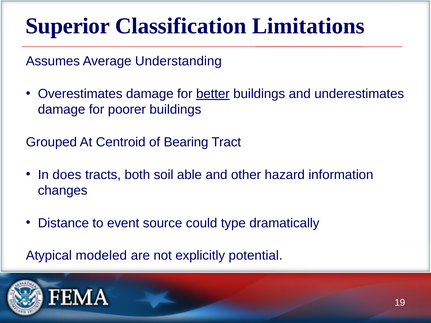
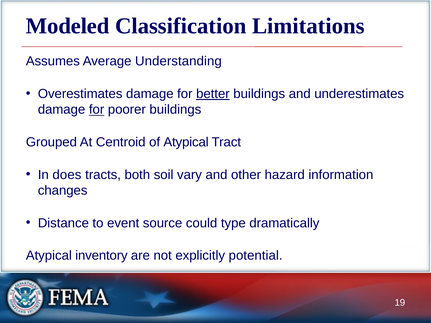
Superior: Superior -> Modeled
for at (97, 110) underline: none -> present
of Bearing: Bearing -> Atypical
able: able -> vary
modeled: modeled -> inventory
